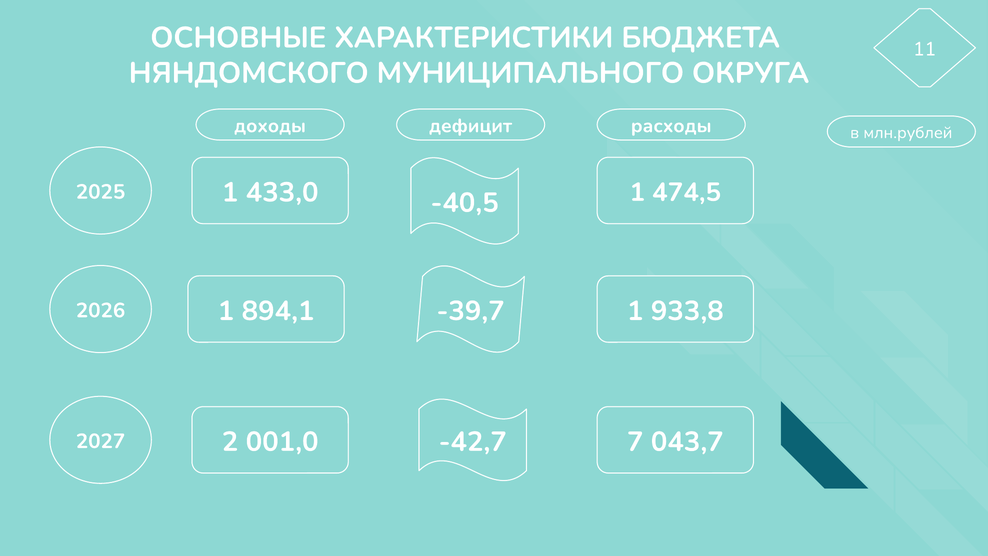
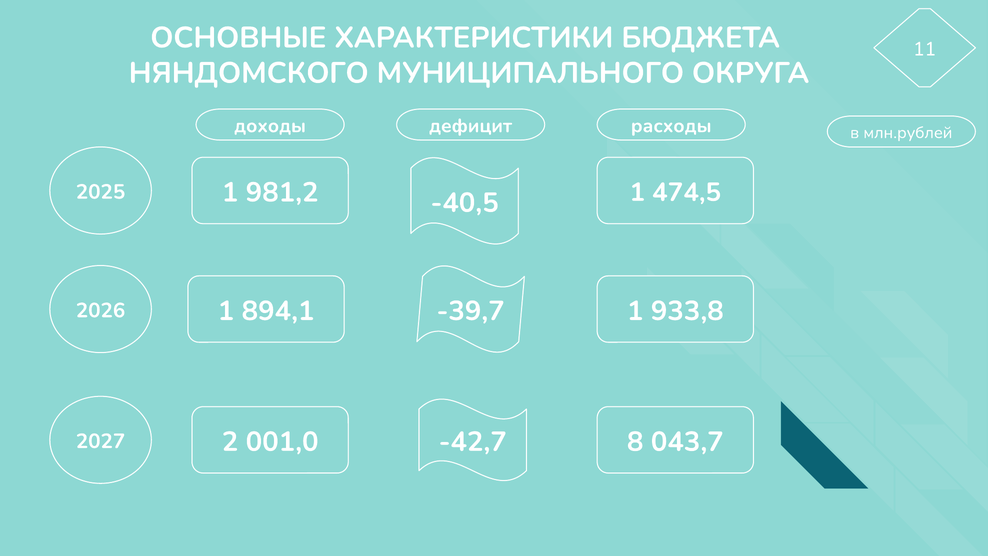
433,0: 433,0 -> 981,2
7: 7 -> 8
